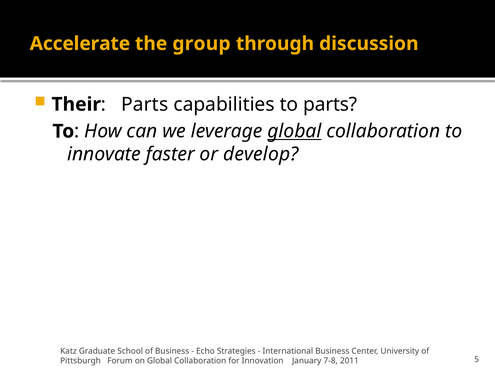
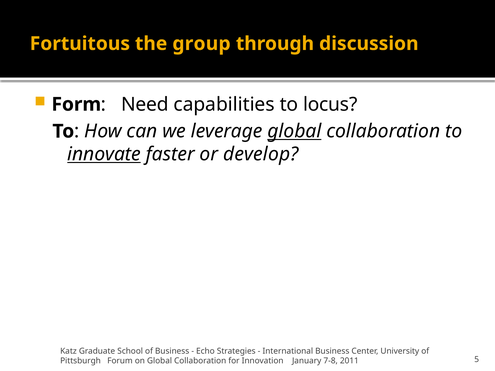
Accelerate: Accelerate -> Fortuitous
Their: Their -> Form
Parts at (145, 104): Parts -> Need
to parts: parts -> locus
innovate underline: none -> present
